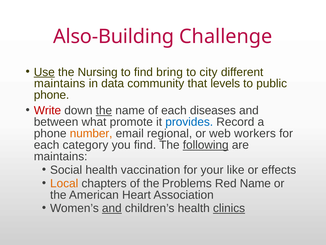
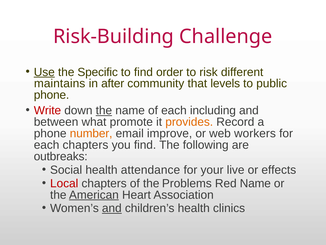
Also-Building: Also-Building -> Risk-Building
Nursing: Nursing -> Specific
bring: bring -> order
city: city -> risk
data: data -> after
diseases: diseases -> including
provides colour: blue -> orange
regional: regional -> improve
each category: category -> chapters
following underline: present -> none
maintains at (61, 156): maintains -> outbreaks
vaccination: vaccination -> attendance
like: like -> live
Local colour: orange -> red
American underline: none -> present
clinics underline: present -> none
